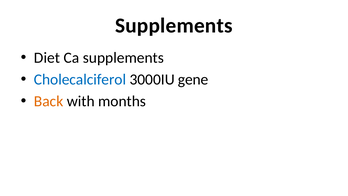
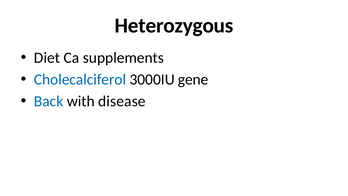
Supplements at (174, 26): Supplements -> Heterozygous
Back colour: orange -> blue
months: months -> disease
